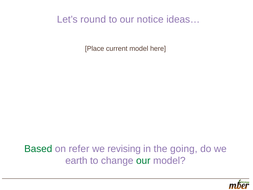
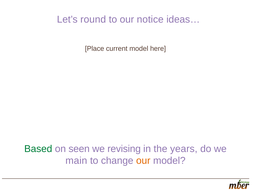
refer: refer -> seen
going: going -> years
earth: earth -> main
our at (143, 160) colour: green -> orange
